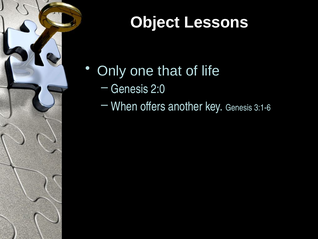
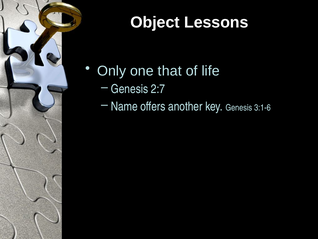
2:0: 2:0 -> 2:7
When: When -> Name
